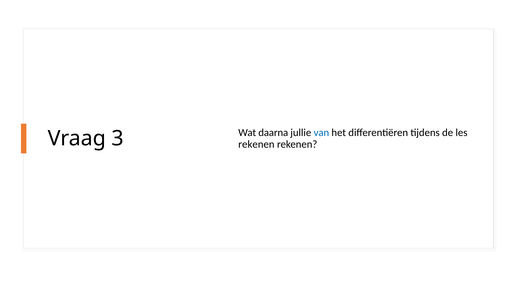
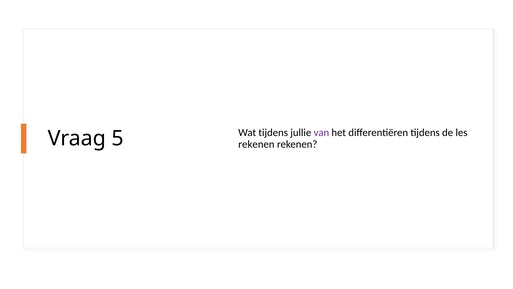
3: 3 -> 5
Wat daarna: daarna -> tijdens
van colour: blue -> purple
